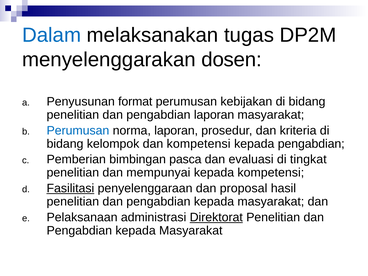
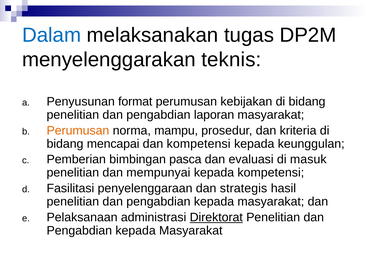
dosen: dosen -> teknis
Perumusan at (78, 130) colour: blue -> orange
norma laporan: laporan -> mampu
kelompok: kelompok -> mencapai
kepada pengabdian: pengabdian -> keunggulan
tingkat: tingkat -> masuk
Fasilitasi underline: present -> none
proposal: proposal -> strategis
